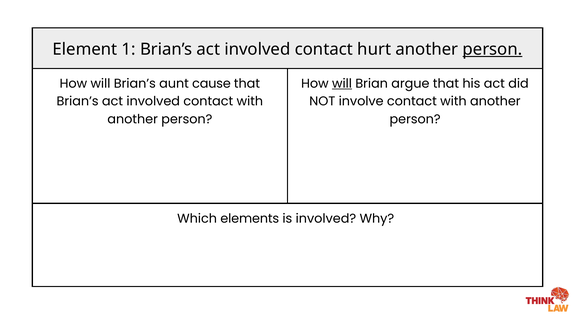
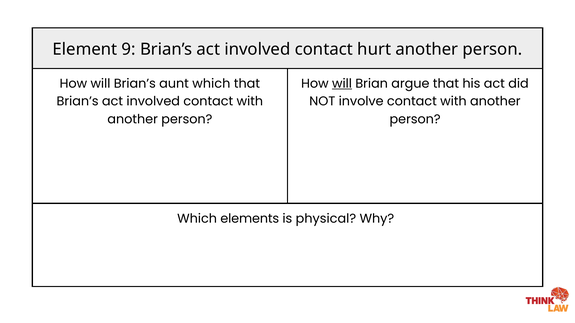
1: 1 -> 9
person at (492, 49) underline: present -> none
aunt cause: cause -> which
is involved: involved -> physical
